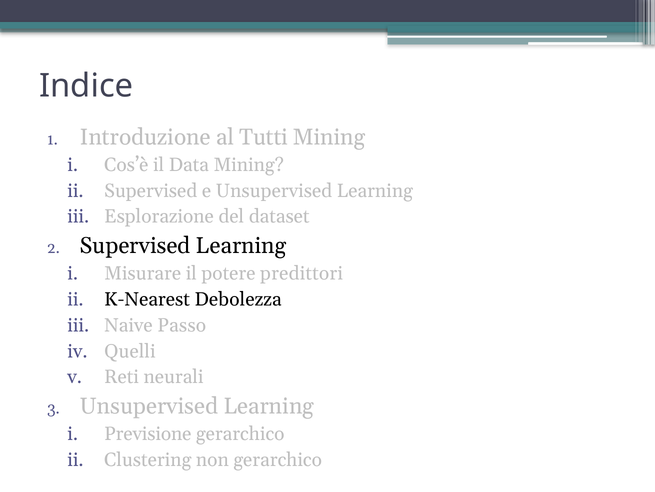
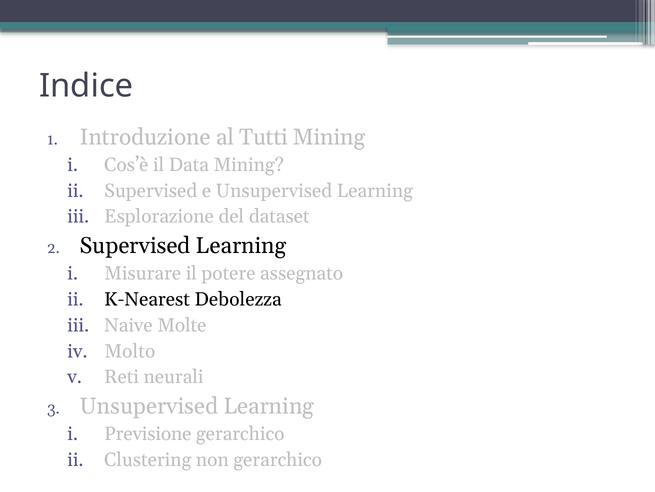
predittori: predittori -> assegnato
Passo: Passo -> Molte
Quelli: Quelli -> Molto
